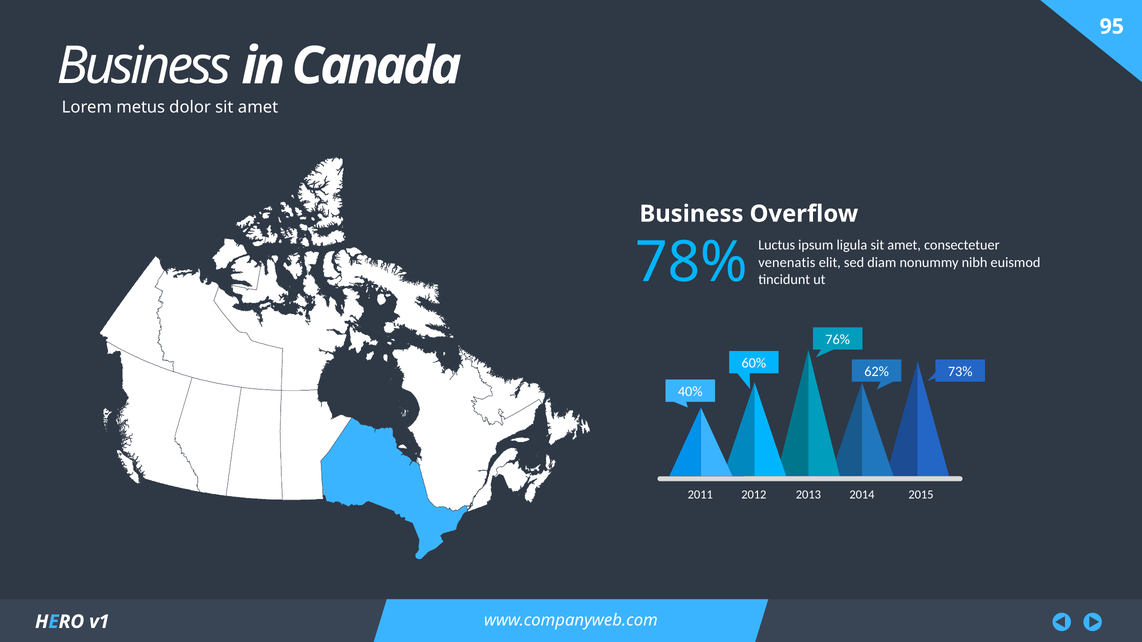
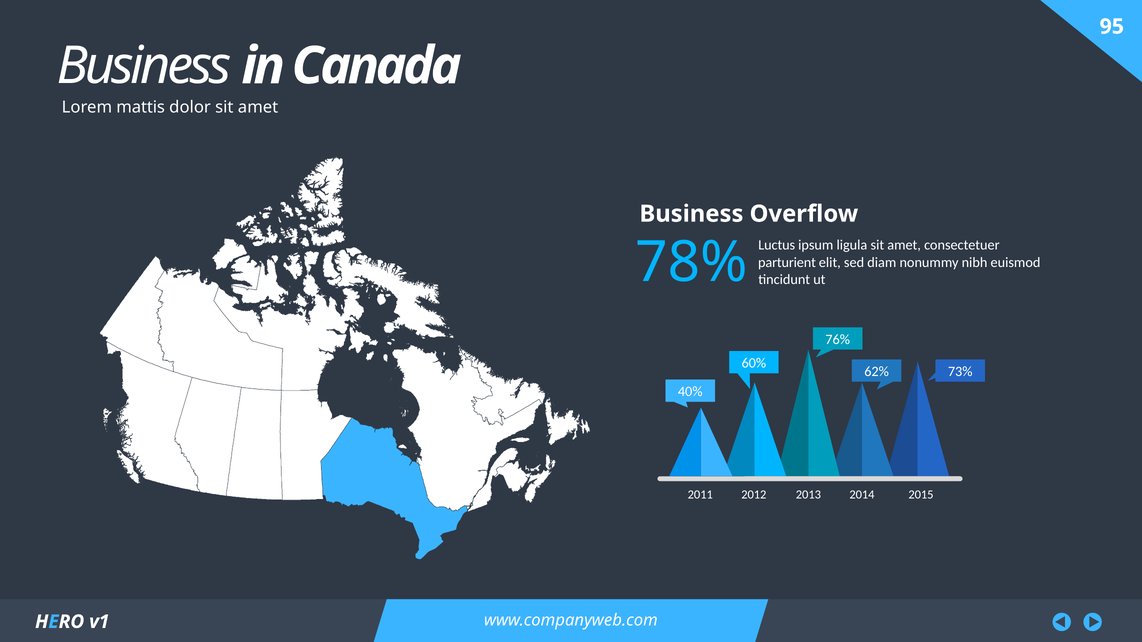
metus: metus -> mattis
venenatis: venenatis -> parturient
